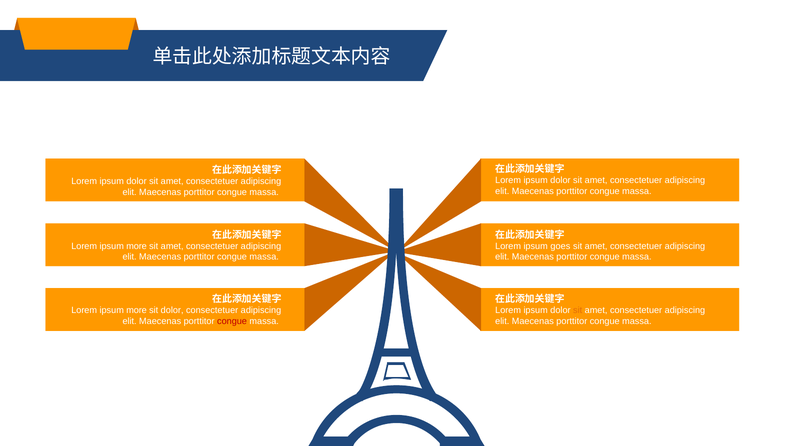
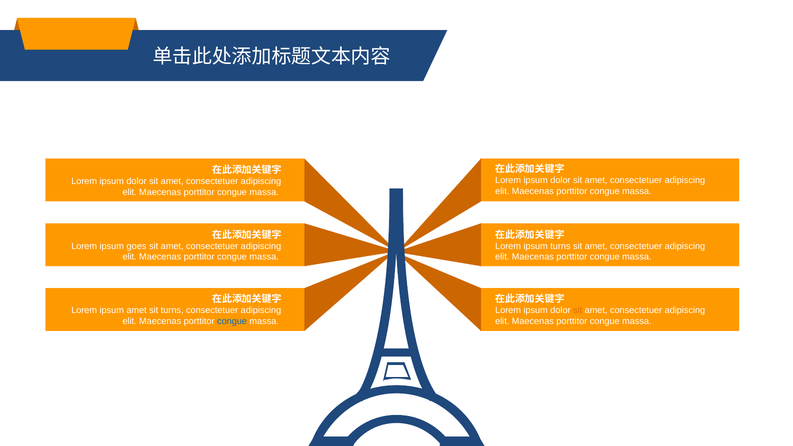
more at (137, 246): more -> goes
ipsum goes: goes -> turns
more at (137, 310): more -> amet
sit dolor: dolor -> turns
congue at (232, 321) colour: red -> blue
